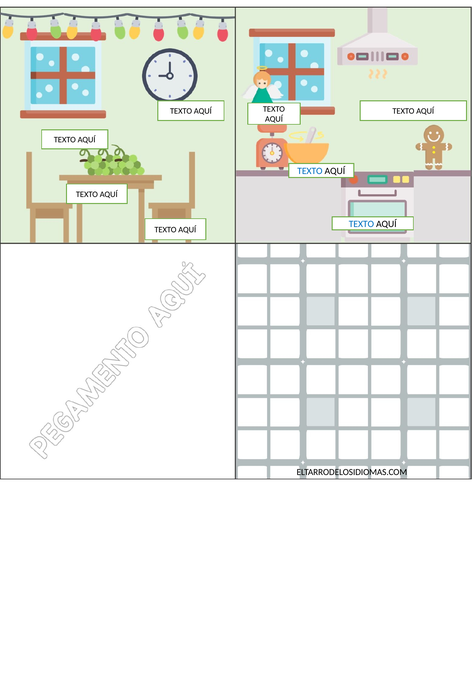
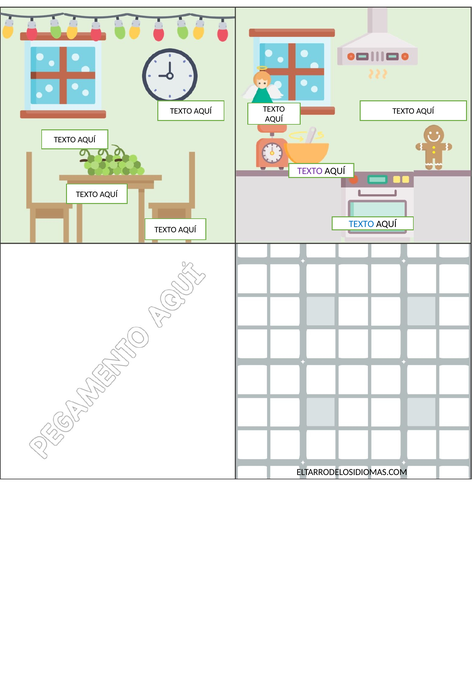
TEXTO at (310, 171) colour: blue -> purple
